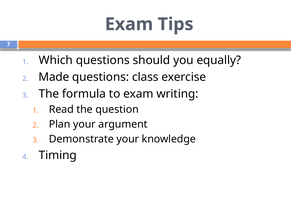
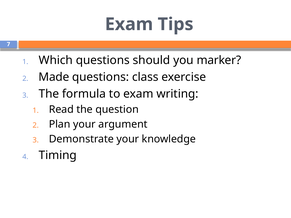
equally: equally -> marker
